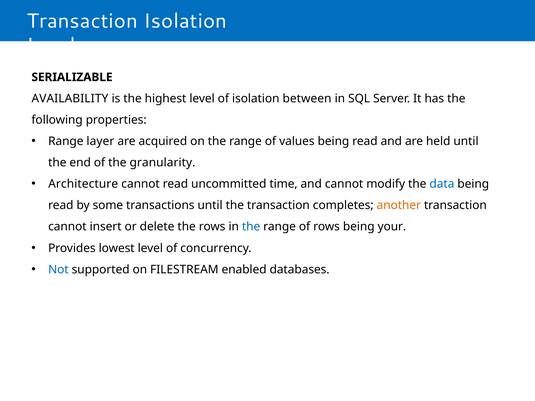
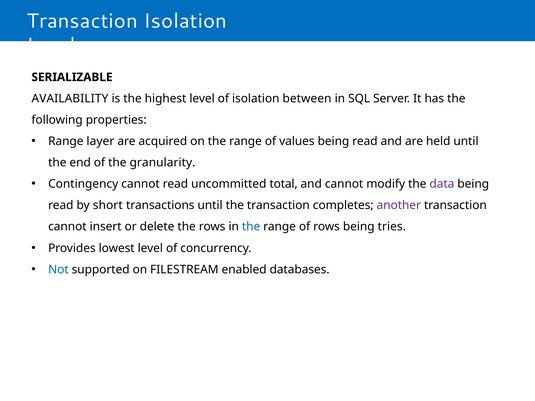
Architecture: Architecture -> Contingency
time: time -> total
data colour: blue -> purple
some: some -> short
another colour: orange -> purple
your: your -> tries
